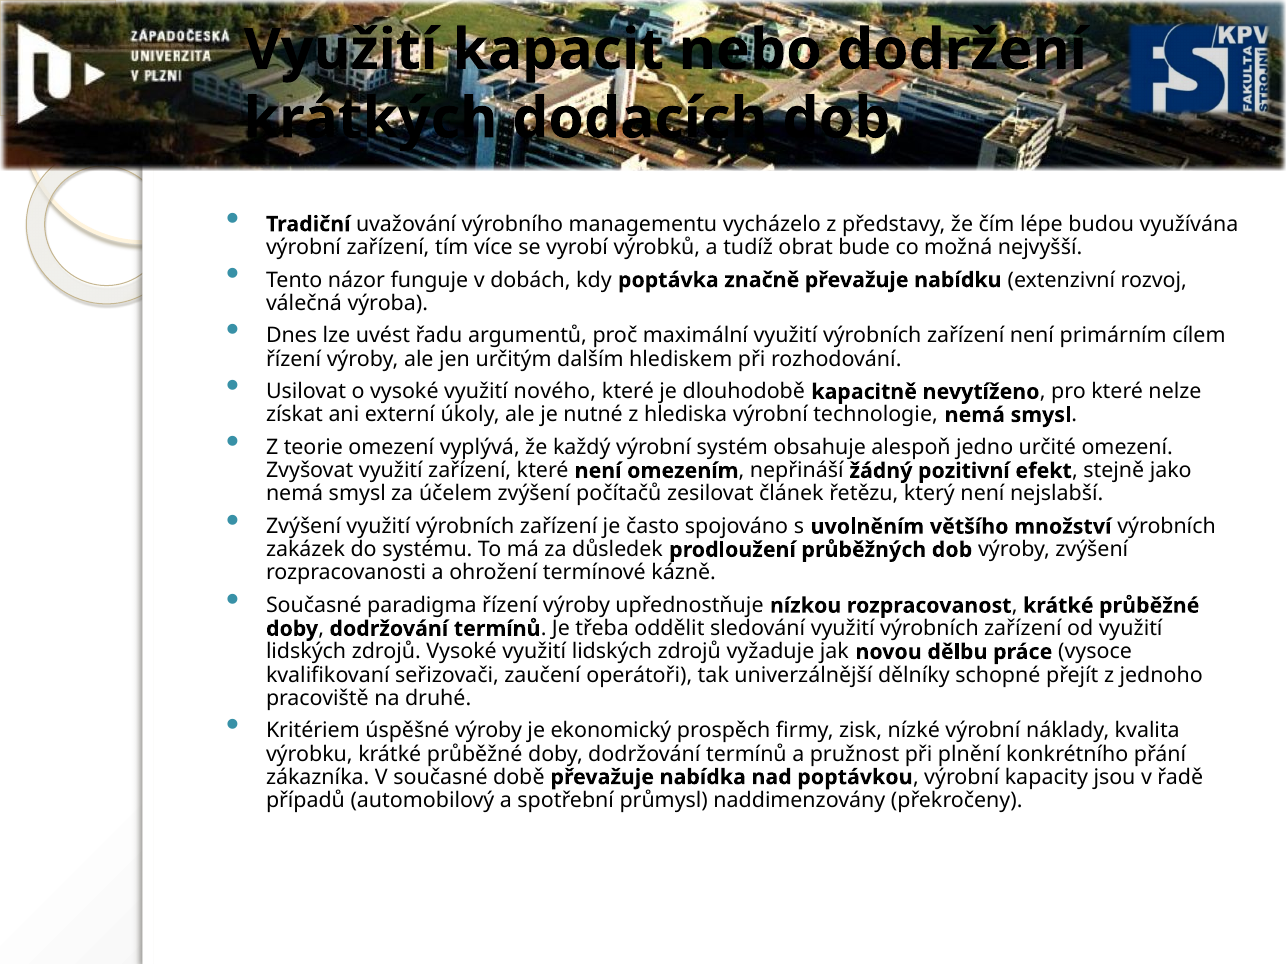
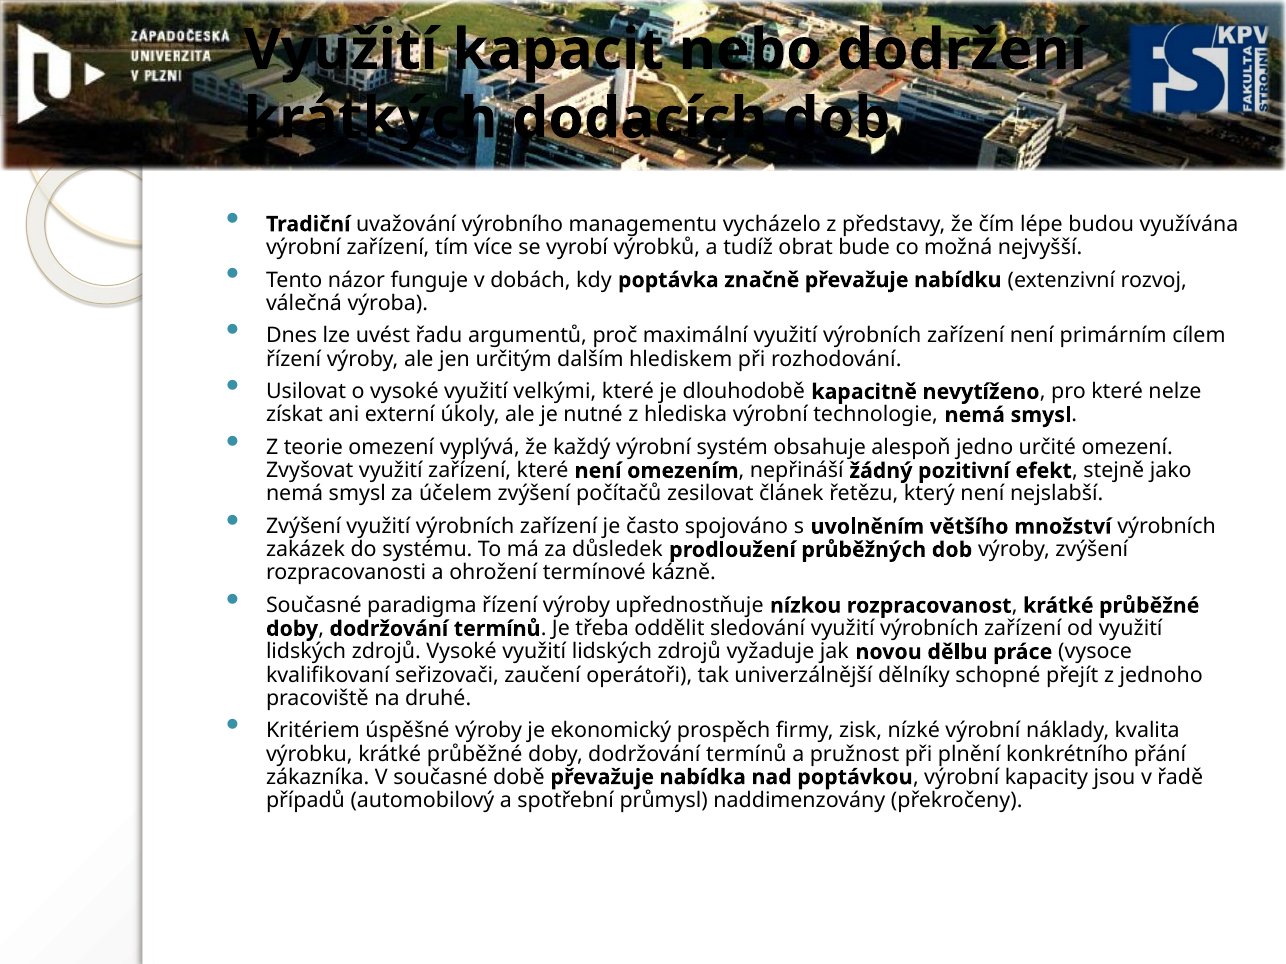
nového: nového -> velkými
